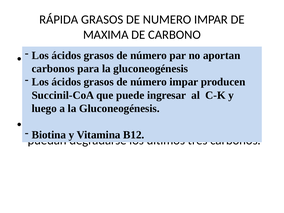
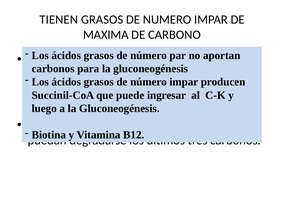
RÁPIDA: RÁPIDA -> TIENEN
